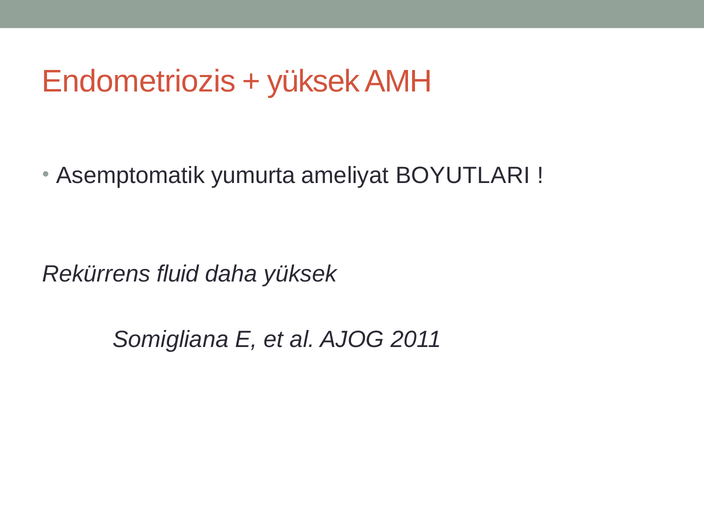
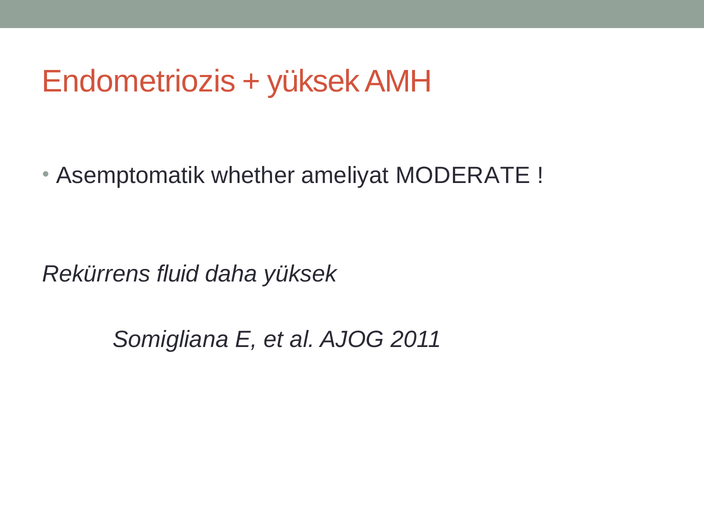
yumurta: yumurta -> whether
BOYUTLARI: BOYUTLARI -> MODERATE
